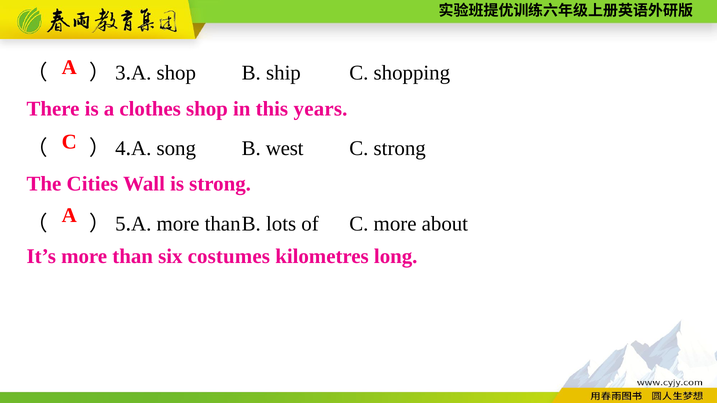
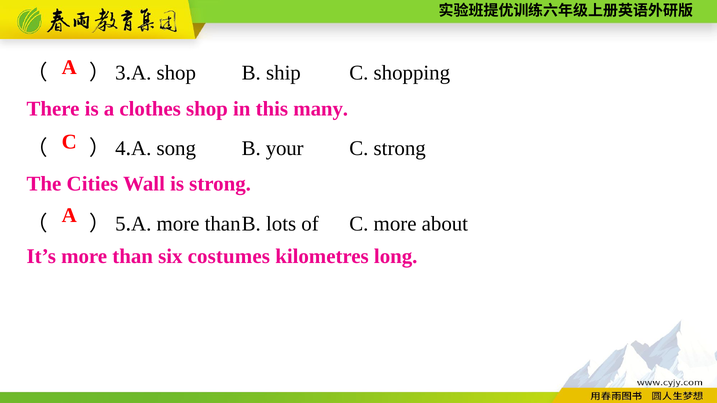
years: years -> many
west: west -> your
